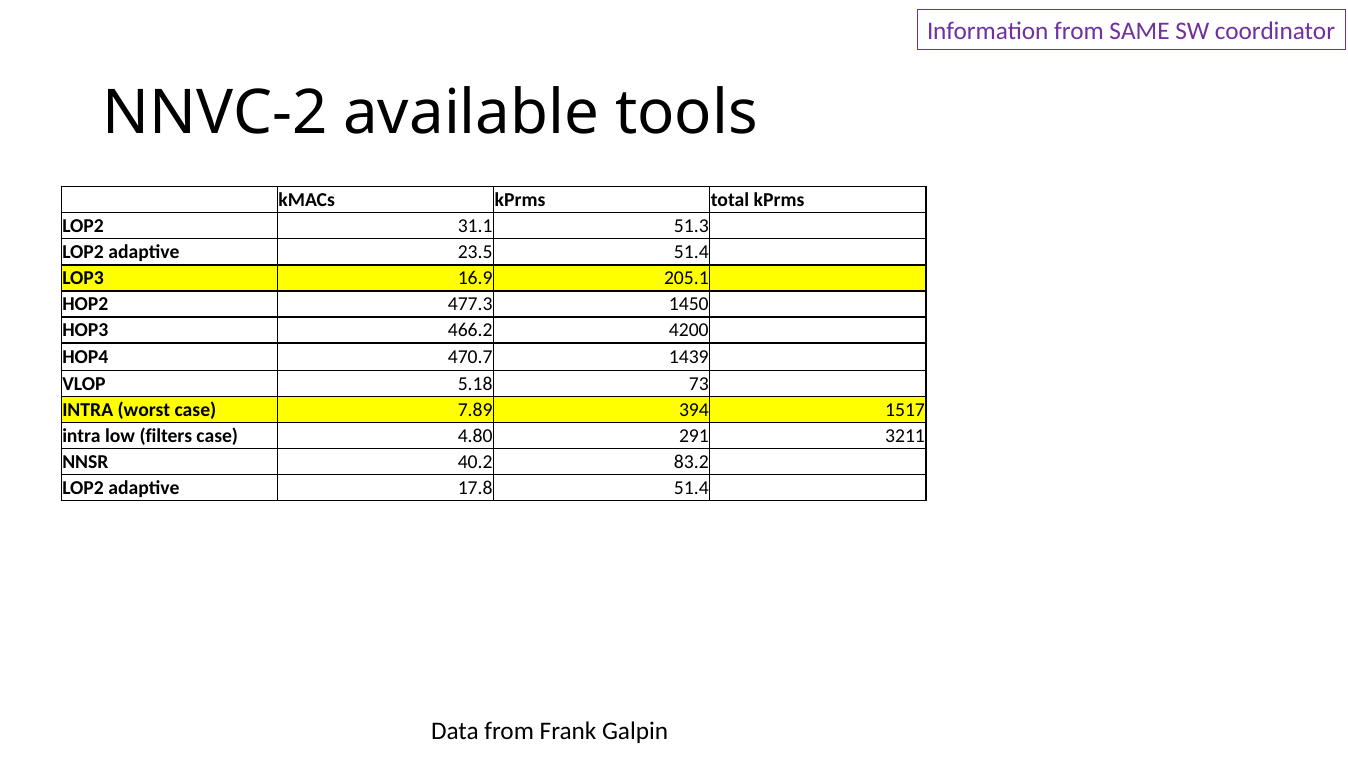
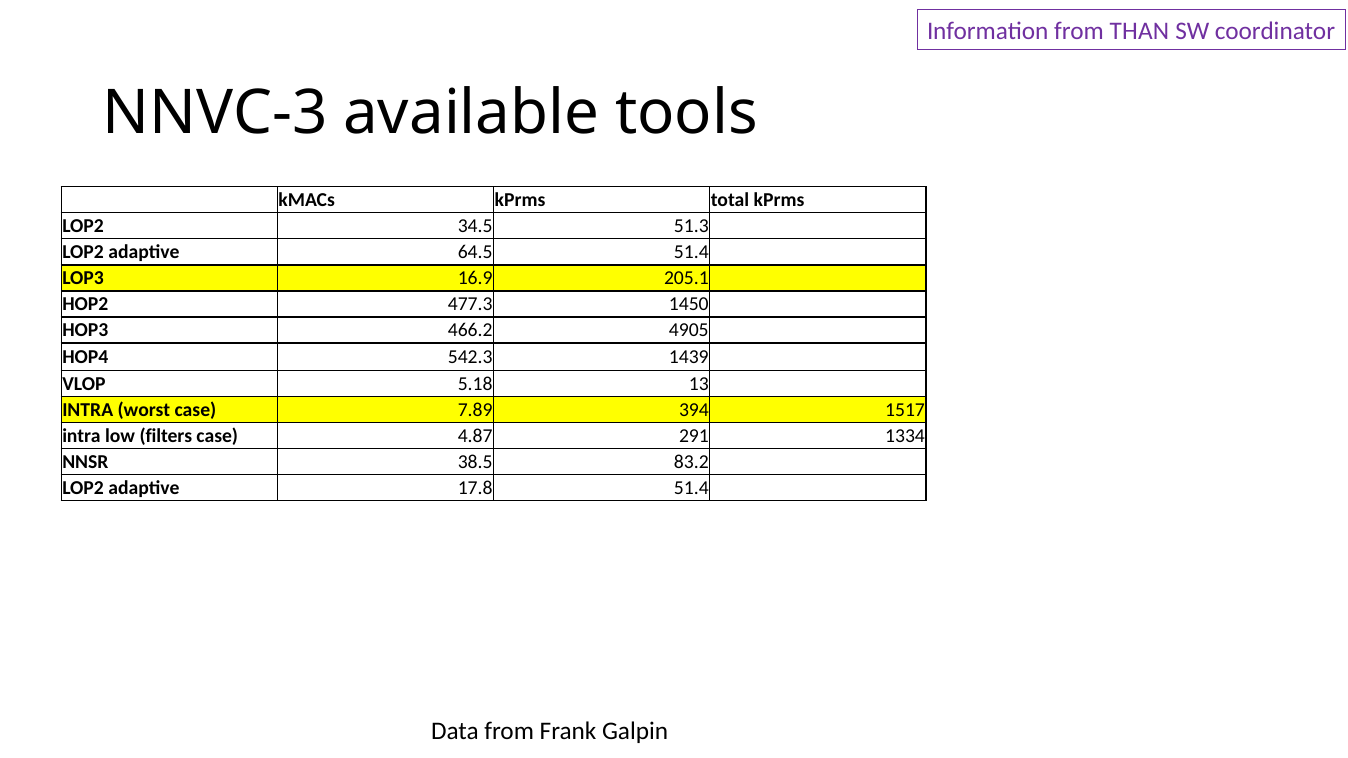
SAME: SAME -> THAN
NNVC-2: NNVC-2 -> NNVC-3
31.1: 31.1 -> 34.5
23.5: 23.5 -> 64.5
4200: 4200 -> 4905
470.7: 470.7 -> 542.3
73: 73 -> 13
4.80: 4.80 -> 4.87
3211: 3211 -> 1334
40.2: 40.2 -> 38.5
